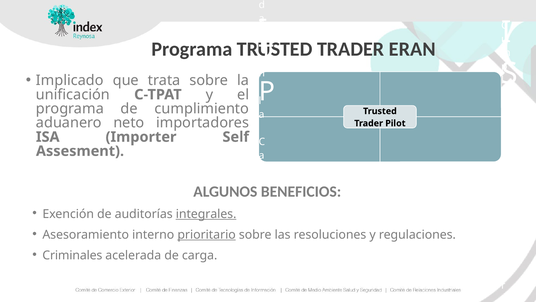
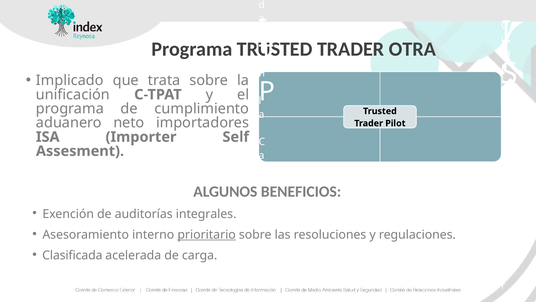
ERAN: ERAN -> OTRA
integrales underline: present -> none
Criminales: Criminales -> Clasificada
